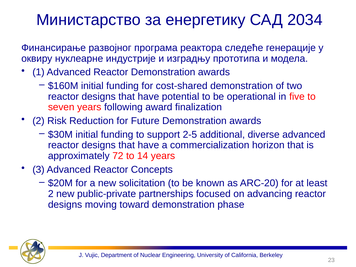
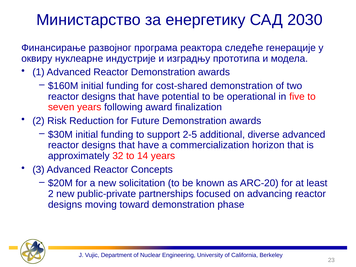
2034: 2034 -> 2030
72: 72 -> 32
